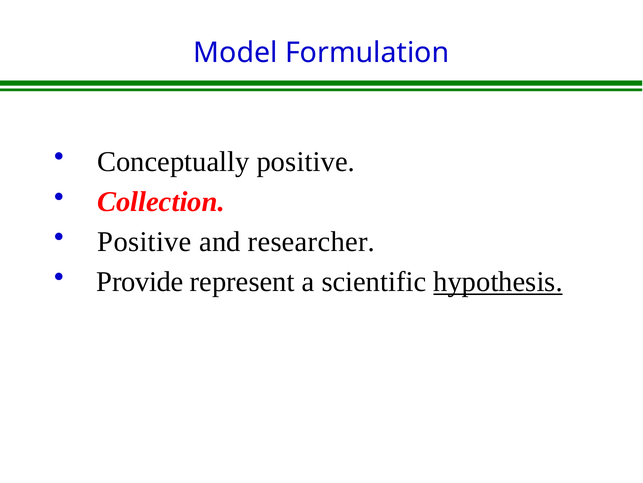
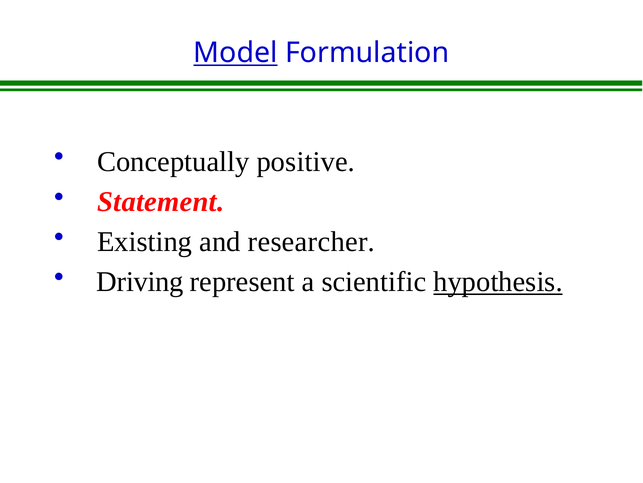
Model underline: none -> present
Collection: Collection -> Statement
Positive at (144, 241): Positive -> Existing
Provide: Provide -> Driving
